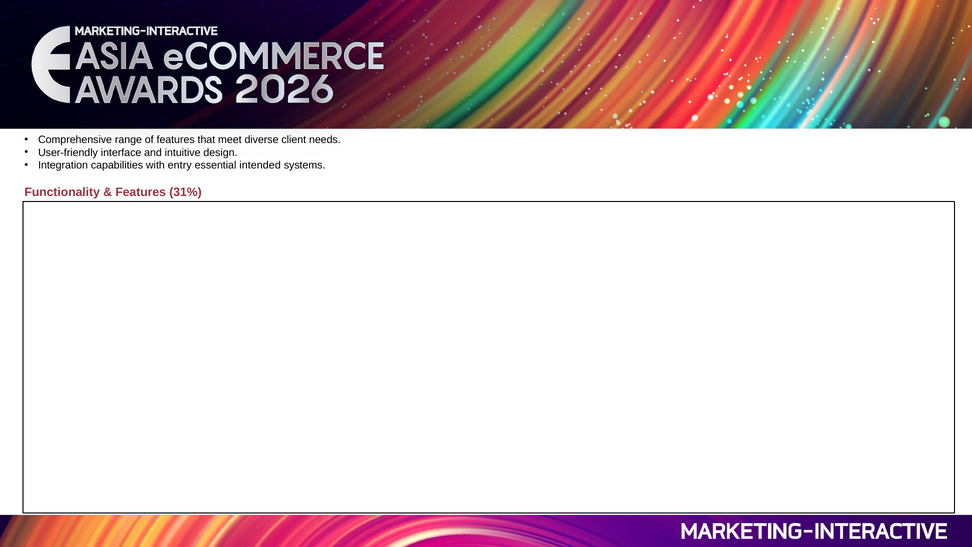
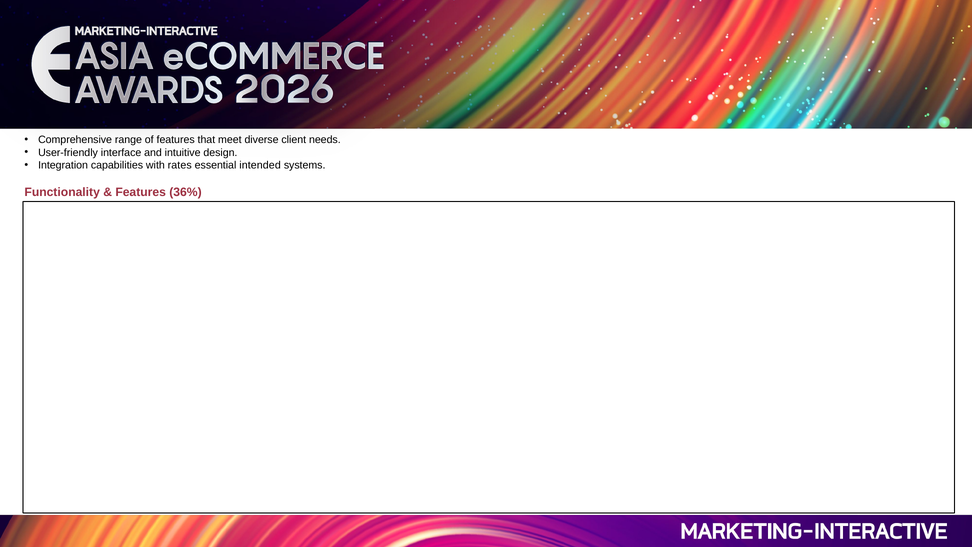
entry: entry -> rates
31%: 31% -> 36%
